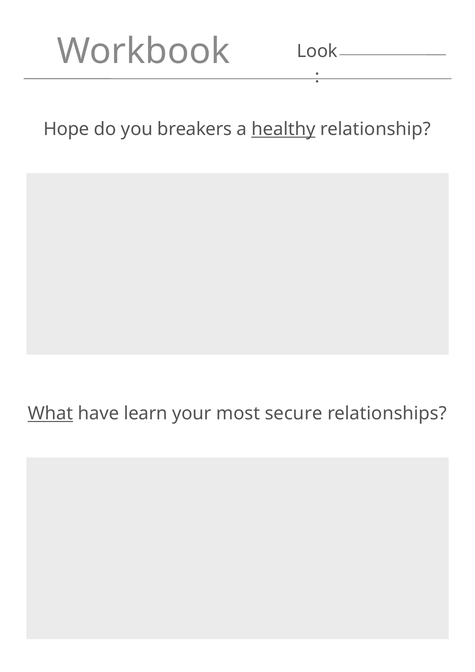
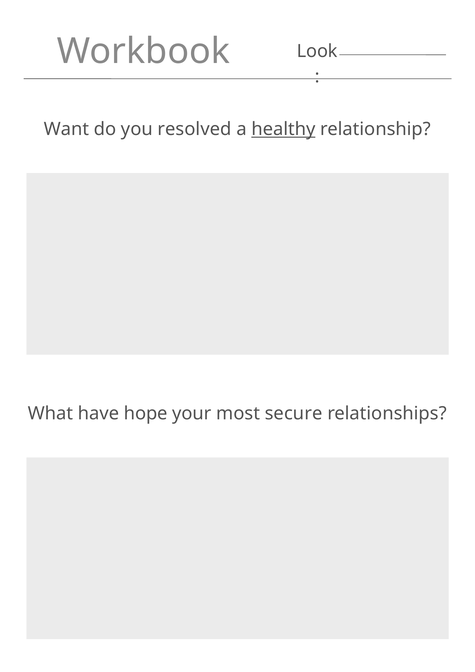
Hope: Hope -> Want
breakers: breakers -> resolved
What underline: present -> none
learn: learn -> hope
